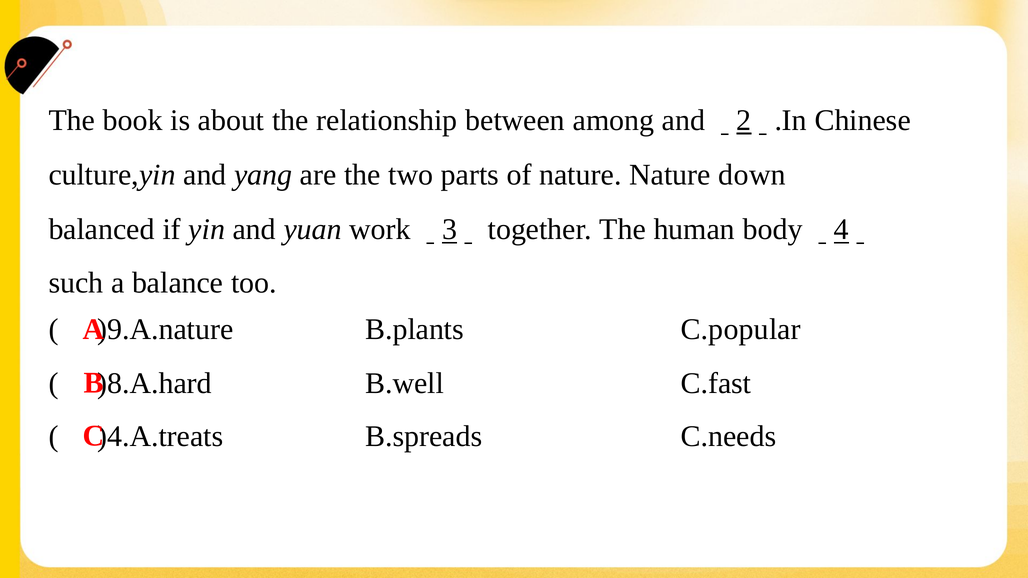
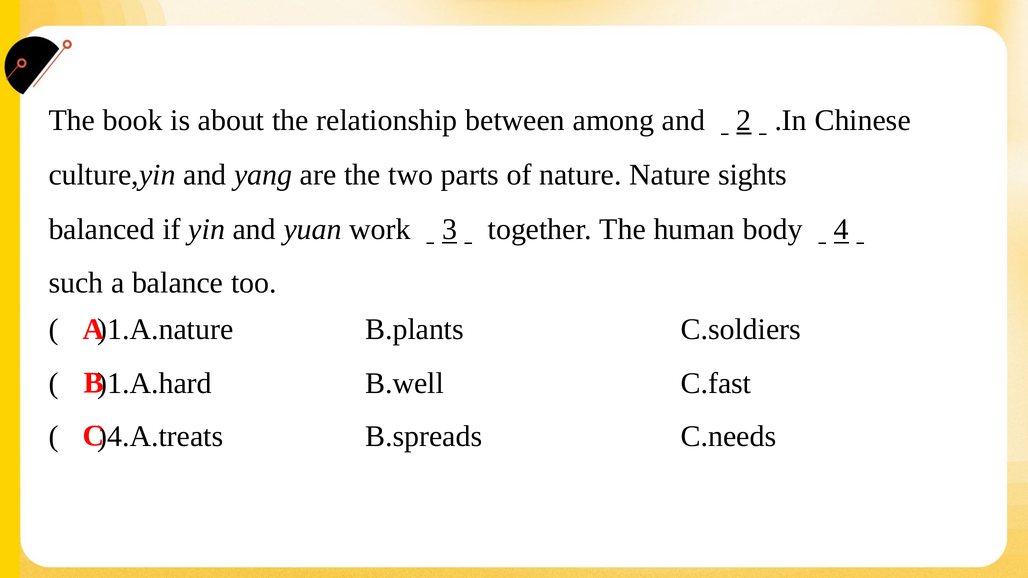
down: down -> sights
)9.A.nature: )9.A.nature -> )1.A.nature
C.popular: C.popular -> C.soldiers
)8.A.hard: )8.A.hard -> )1.A.hard
